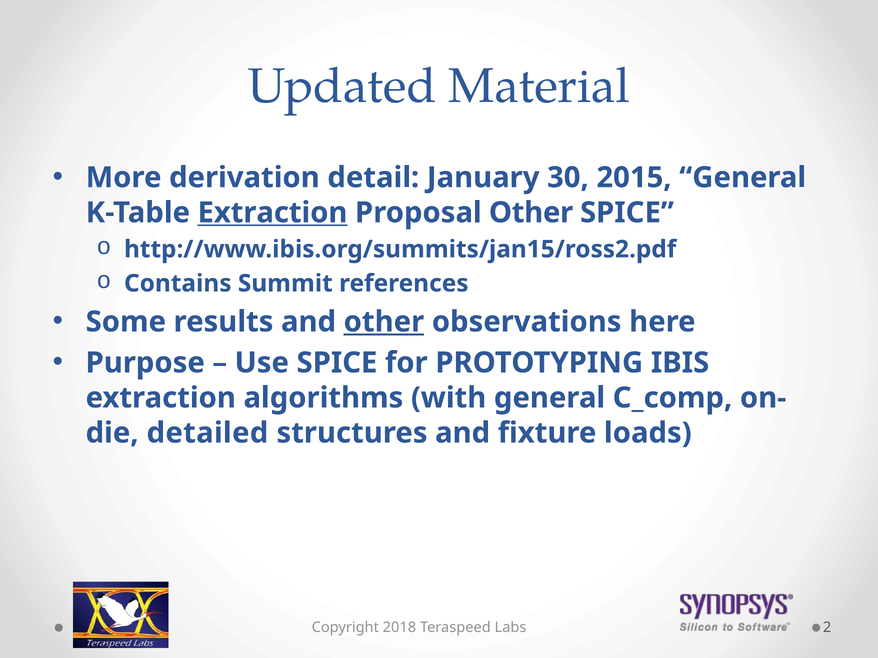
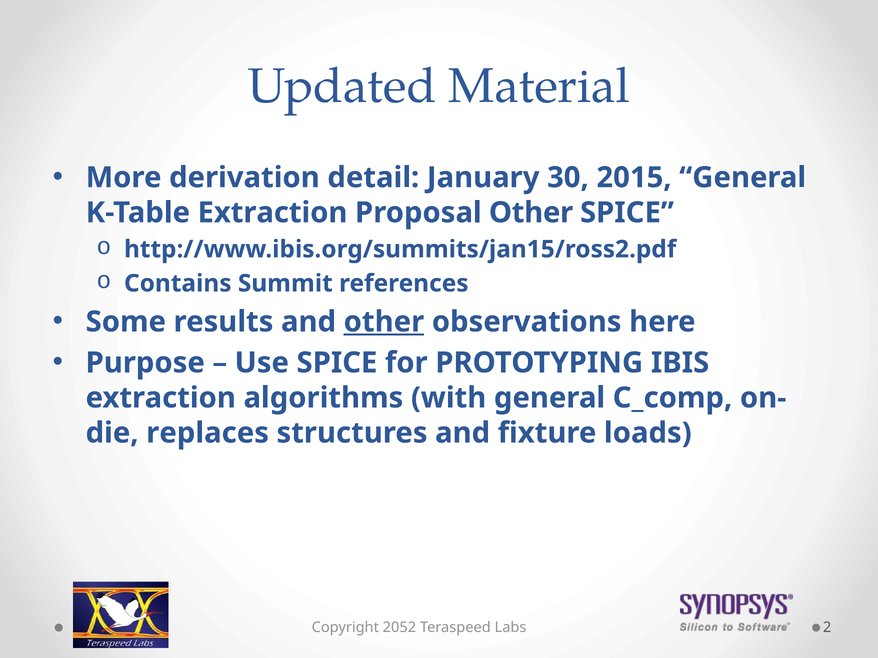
Extraction at (272, 213) underline: present -> none
detailed: detailed -> replaces
2018: 2018 -> 2052
